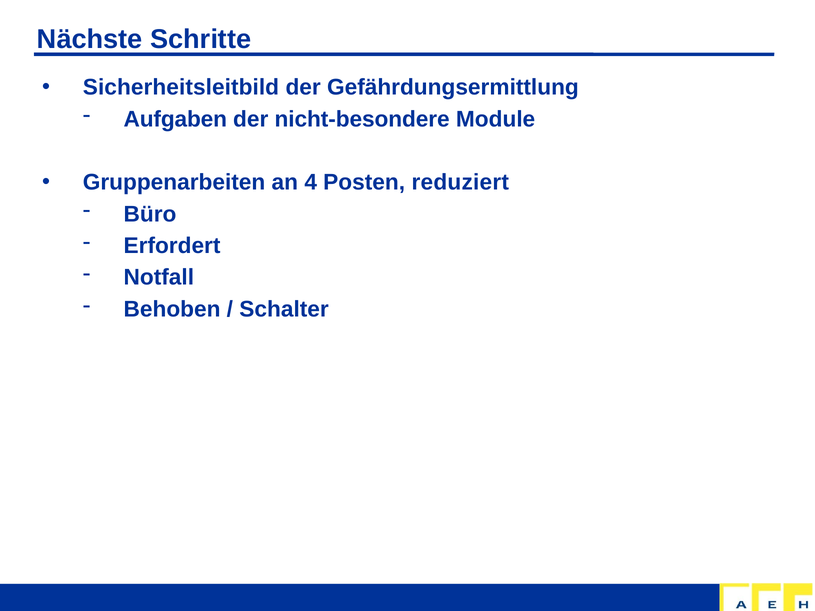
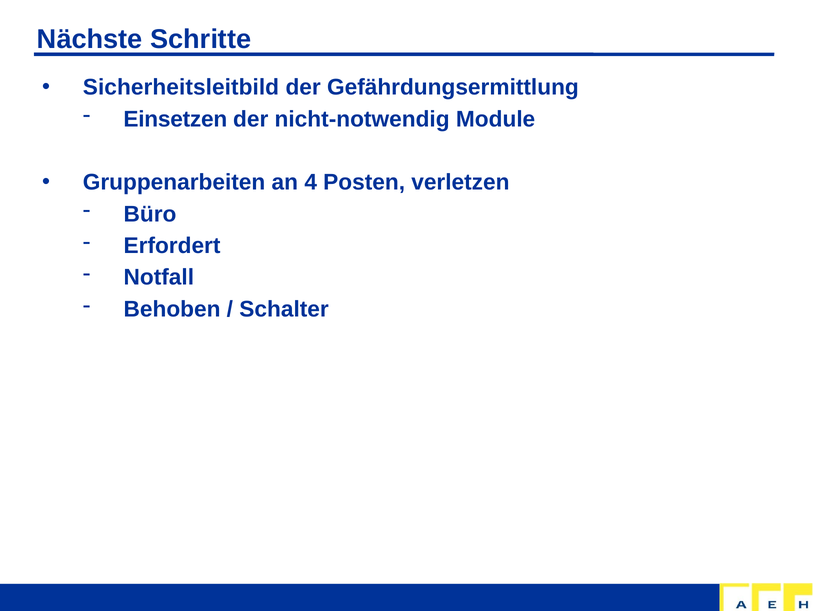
Aufgaben: Aufgaben -> Einsetzen
nicht-besondere: nicht-besondere -> nicht-notwendig
reduziert: reduziert -> verletzen
